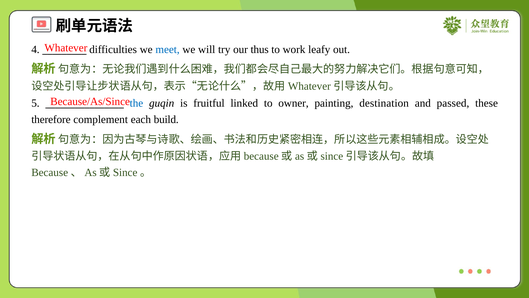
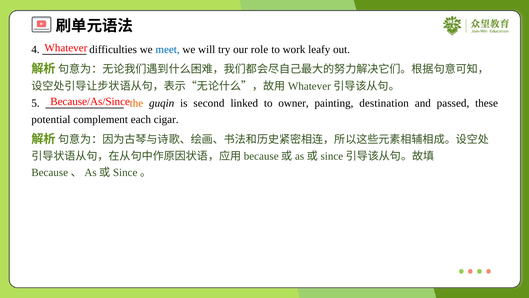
thus: thus -> role
the colour: blue -> orange
fruitful: fruitful -> second
therefore: therefore -> potential
build: build -> cigar
